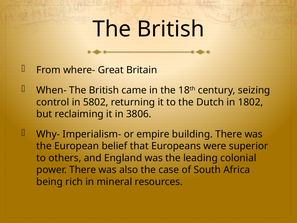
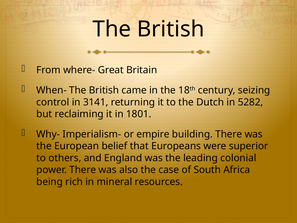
5802: 5802 -> 3141
1802: 1802 -> 5282
3806: 3806 -> 1801
